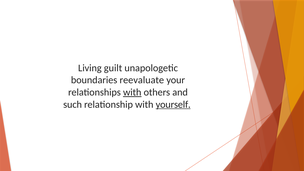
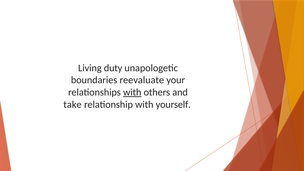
guilt: guilt -> duty
such: such -> take
yourself underline: present -> none
